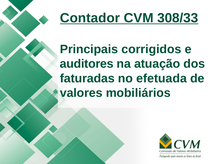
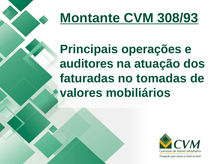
Contador: Contador -> Montante
308/33: 308/33 -> 308/93
corrigidos: corrigidos -> operações
efetuada: efetuada -> tomadas
